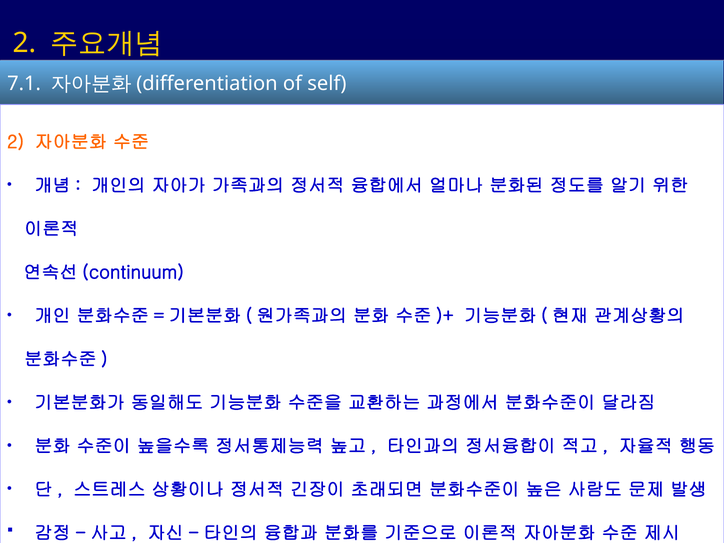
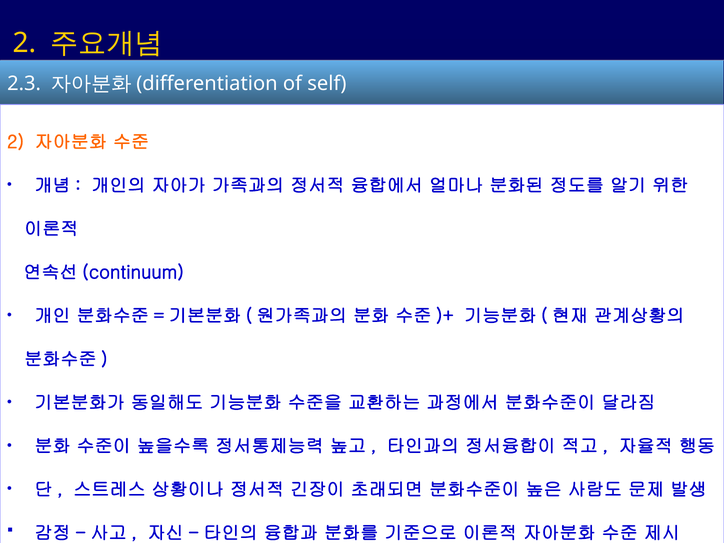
7.1: 7.1 -> 2.3
